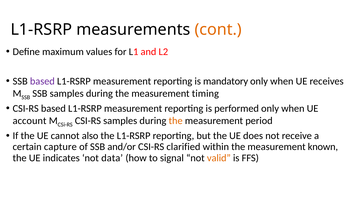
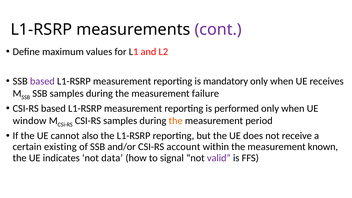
cont colour: orange -> purple
timing: timing -> failure
account: account -> window
capture: capture -> existing
clarified: clarified -> account
valid colour: orange -> purple
